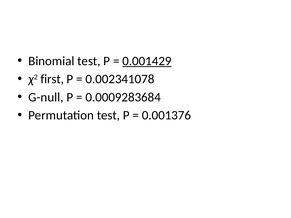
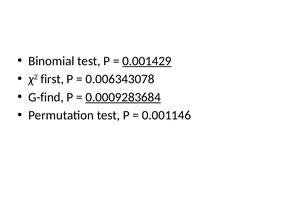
0.002341078: 0.002341078 -> 0.006343078
G-null: G-null -> G-find
0.0009283684 underline: none -> present
0.001376: 0.001376 -> 0.001146
